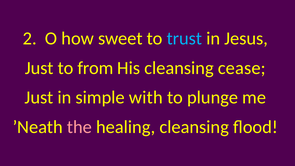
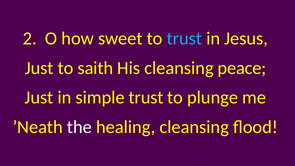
from: from -> saith
cease: cease -> peace
simple with: with -> trust
the colour: pink -> white
